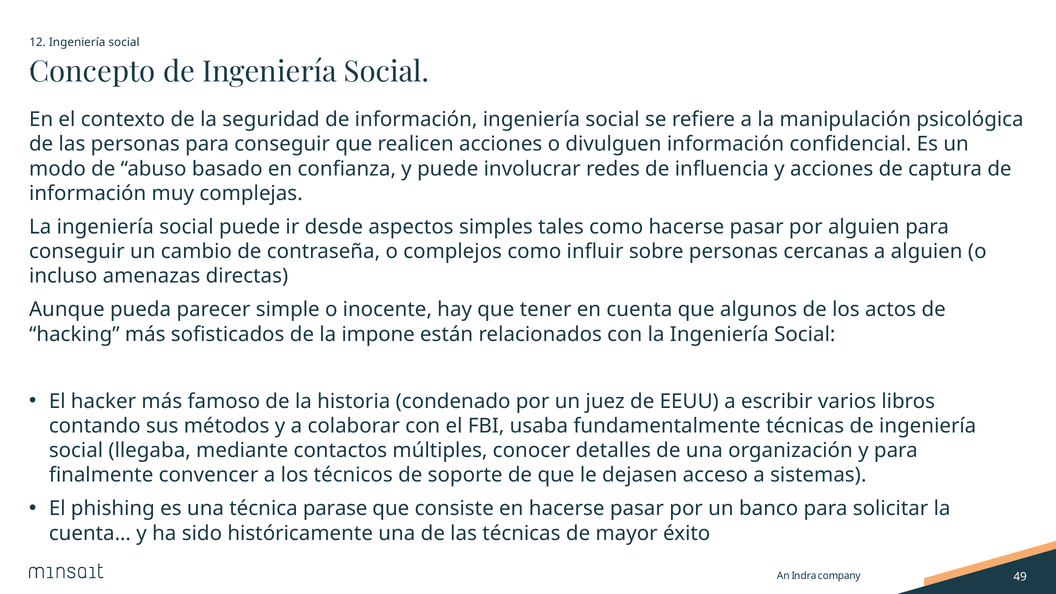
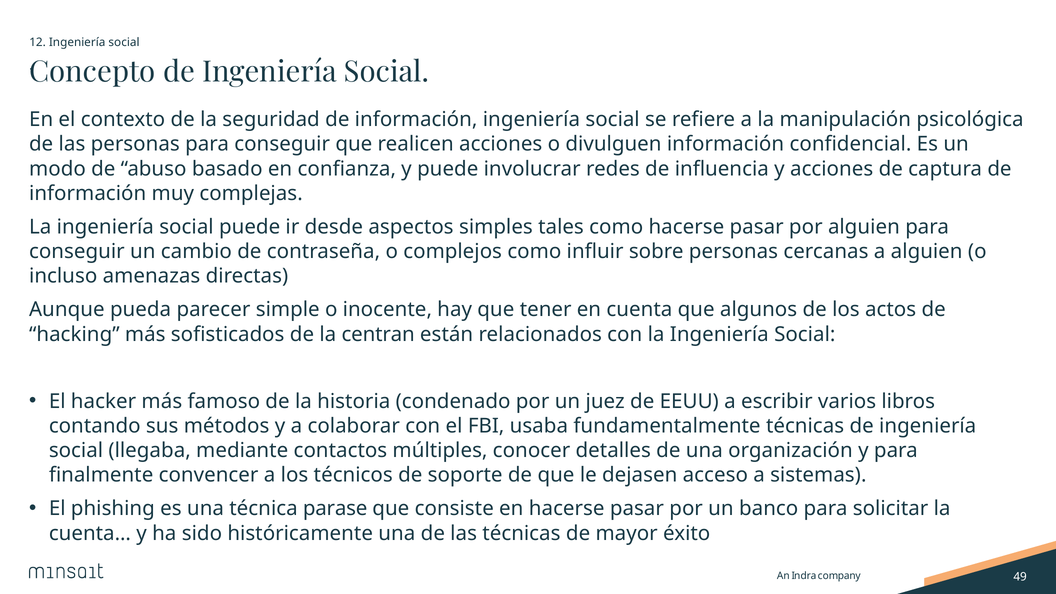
impone: impone -> centran
